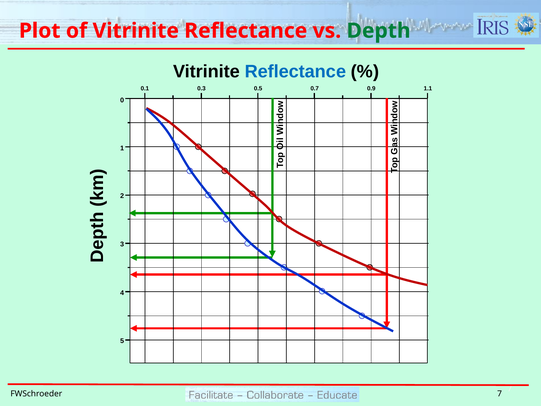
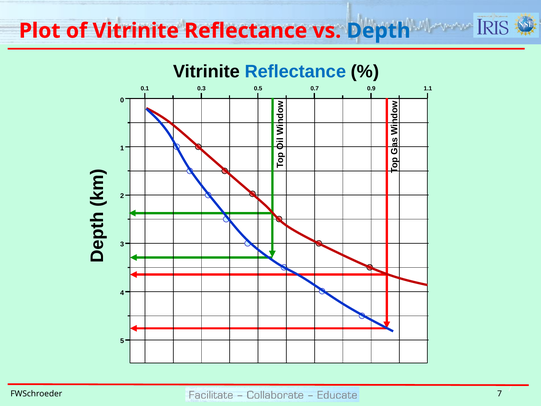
Depth colour: green -> blue
